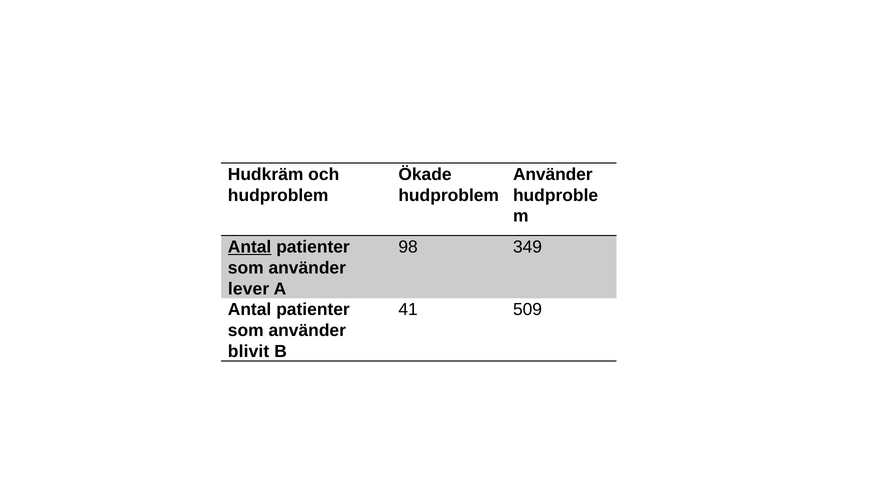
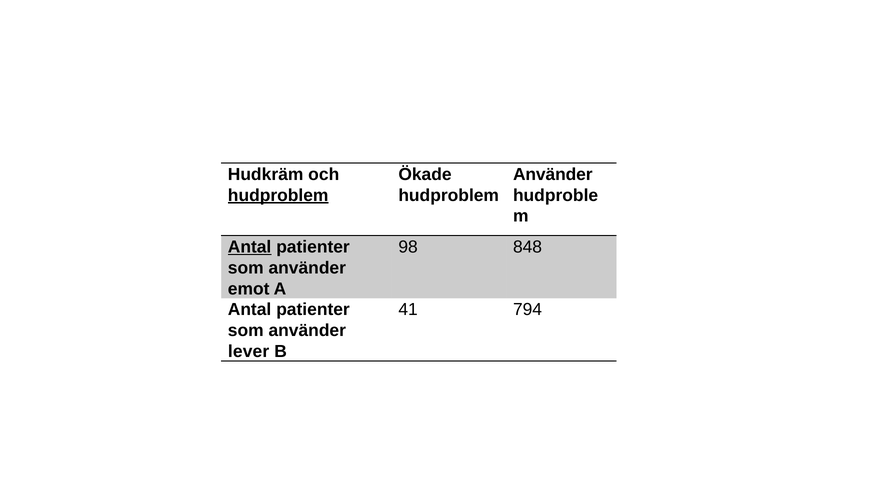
hudproblem at (278, 195) underline: none -> present
349: 349 -> 848
lever: lever -> emot
509: 509 -> 794
blivit: blivit -> lever
